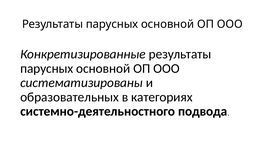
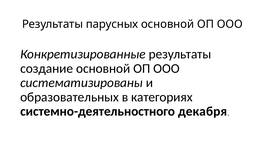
парусных at (47, 69): парусных -> создание
подвода: подвода -> декабря
